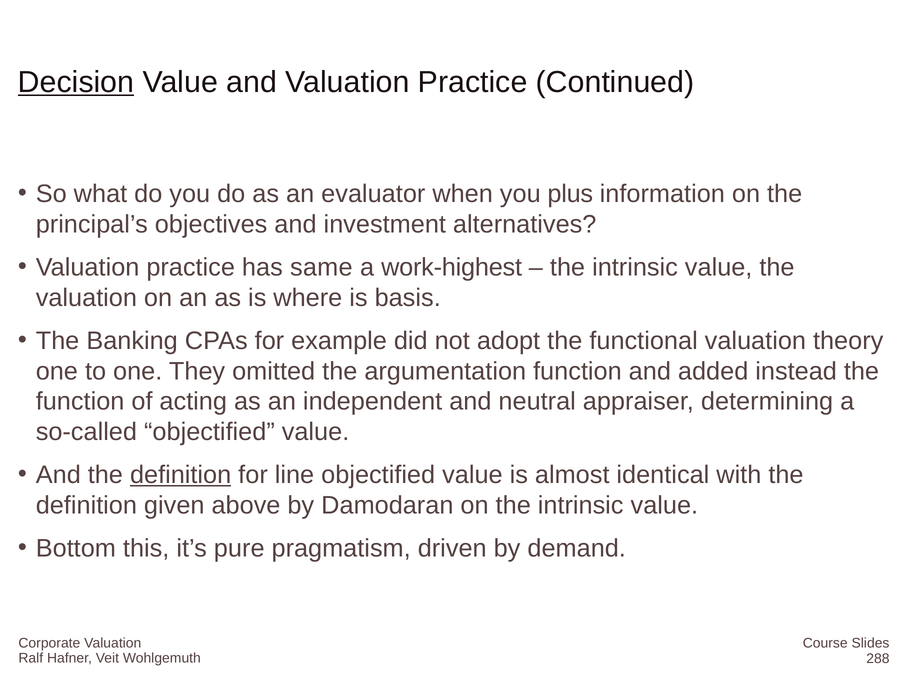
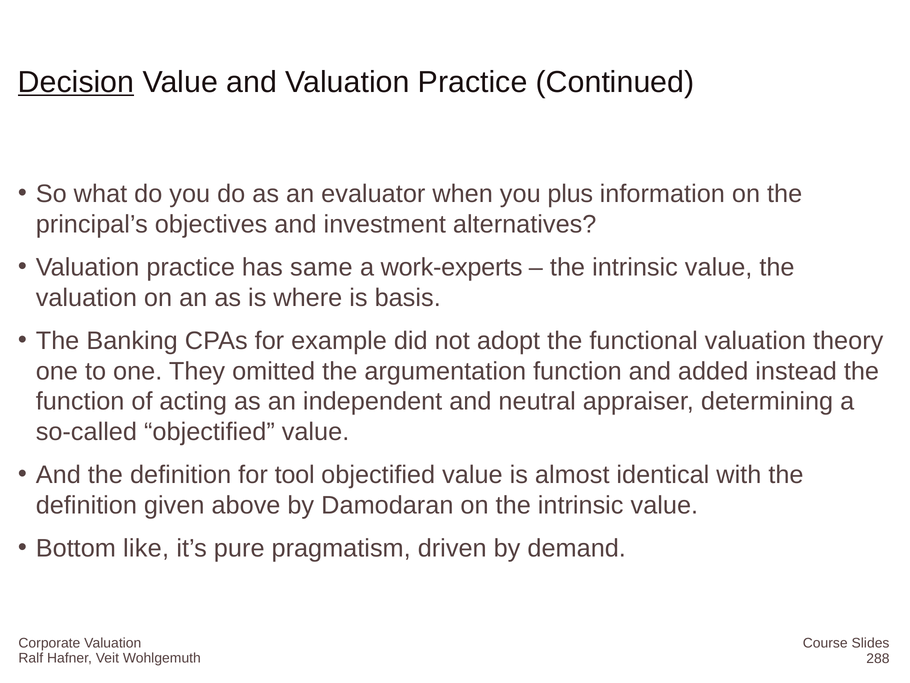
work-highest: work-highest -> work-experts
definition at (181, 475) underline: present -> none
line: line -> tool
this: this -> like
